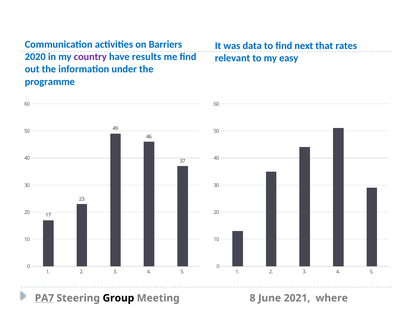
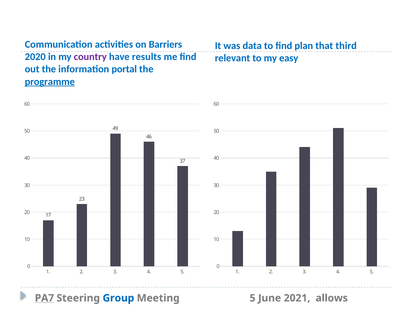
next: next -> plan
rates: rates -> third
under: under -> portal
programme underline: none -> present
Group colour: black -> blue
Meeting 8: 8 -> 5
where: where -> allows
